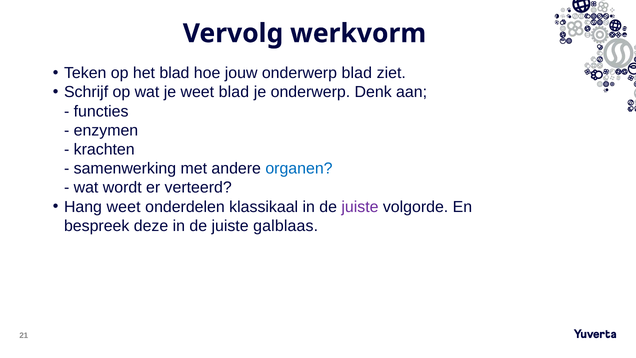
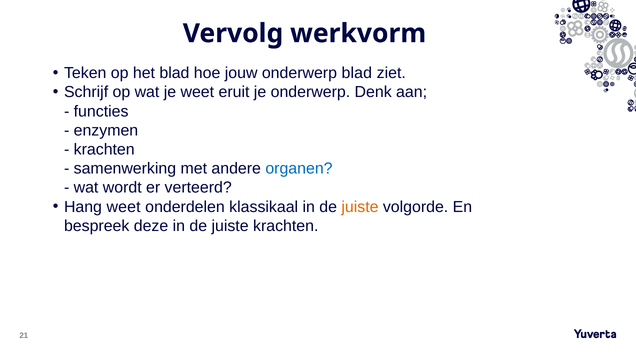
weet blad: blad -> eruit
juiste at (360, 207) colour: purple -> orange
juiste galblaas: galblaas -> krachten
